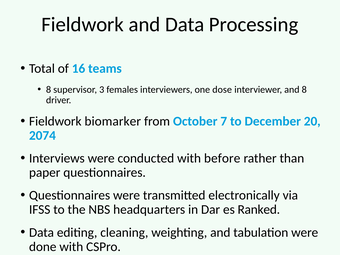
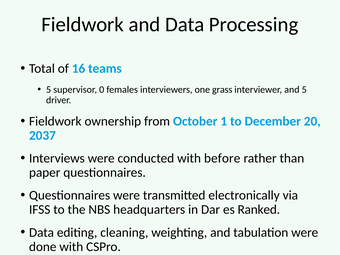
8 at (49, 90): 8 -> 5
3: 3 -> 0
dose: dose -> grass
and 8: 8 -> 5
biomarker: biomarker -> ownership
7: 7 -> 1
2074: 2074 -> 2037
